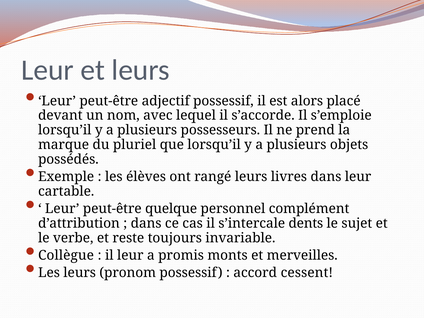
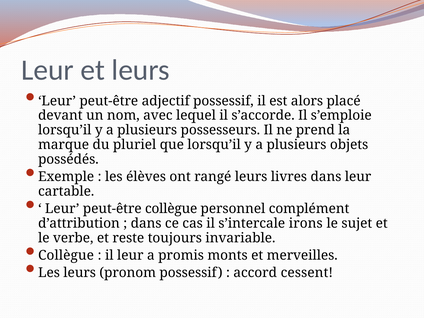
peut-être quelque: quelque -> collègue
dents: dents -> irons
